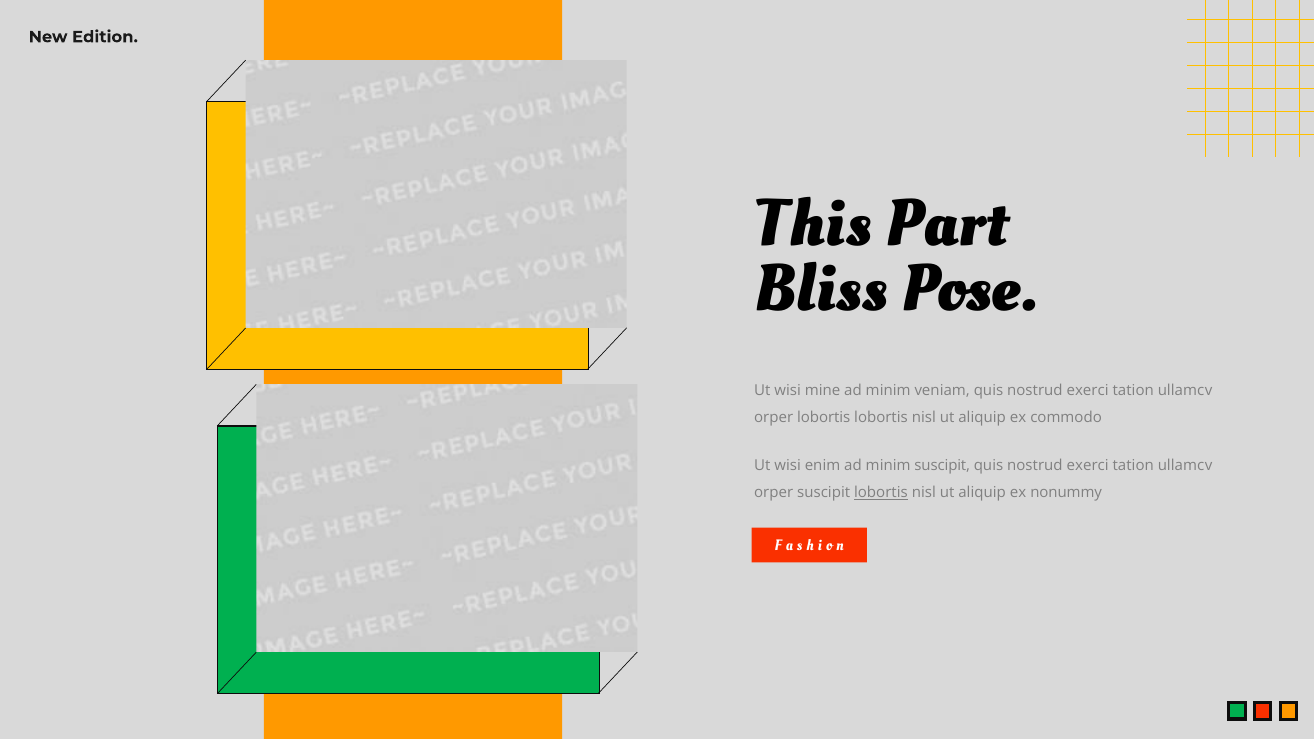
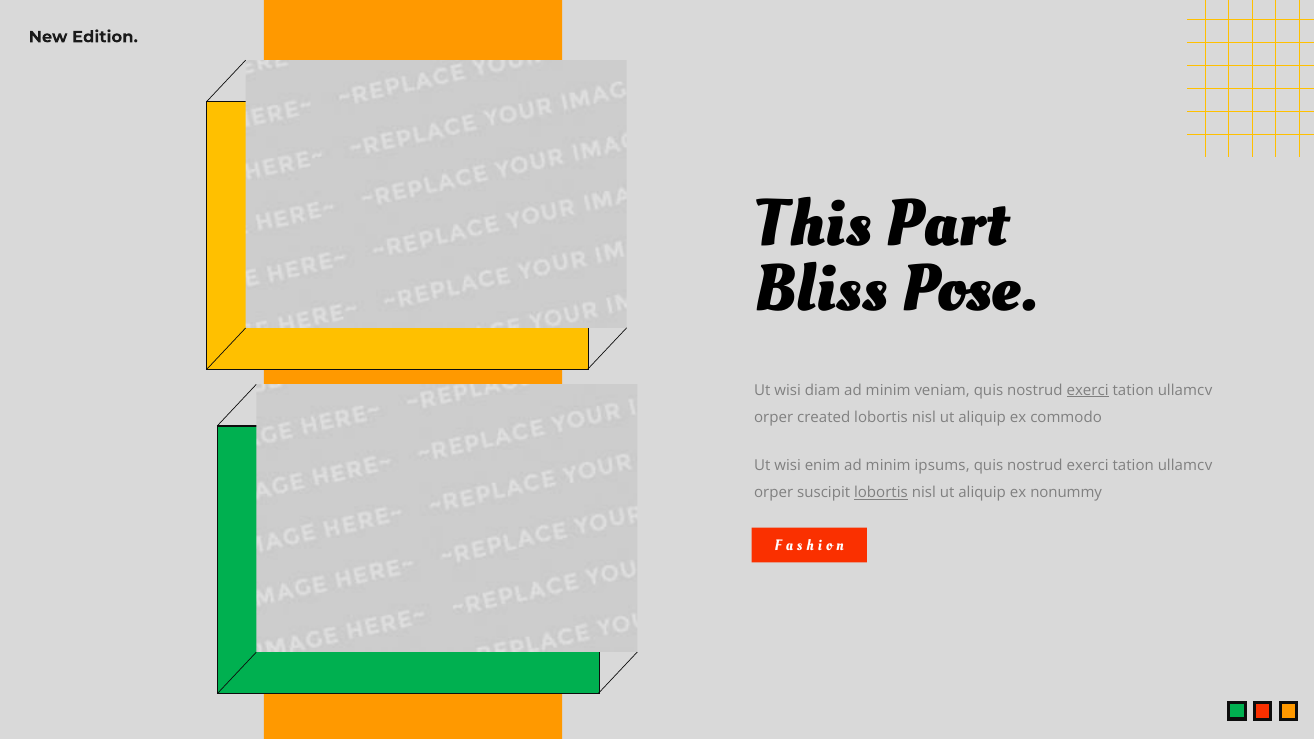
mine: mine -> diam
exerci at (1088, 390) underline: none -> present
orper lobortis: lobortis -> created
minim suscipit: suscipit -> ipsums
